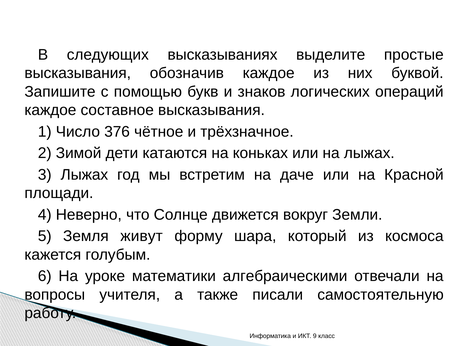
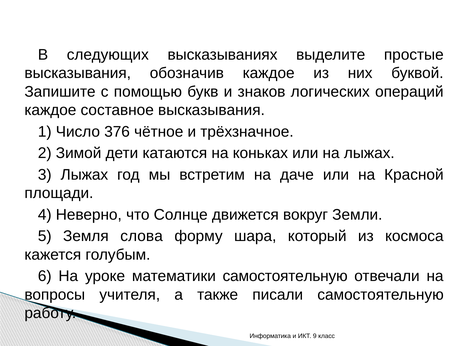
живут: живут -> слова
математики алгебраическими: алгебраическими -> самостоятельную
